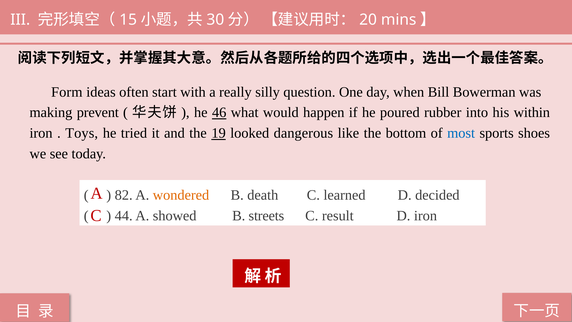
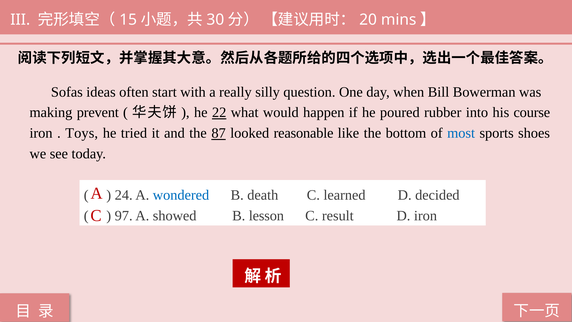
Form: Form -> Sofas
46: 46 -> 22
within: within -> course
19: 19 -> 87
dangerous: dangerous -> reasonable
82: 82 -> 24
wondered colour: orange -> blue
44: 44 -> 97
streets: streets -> lesson
